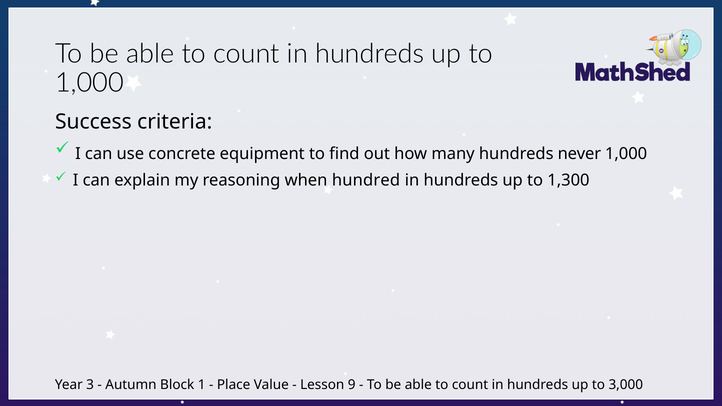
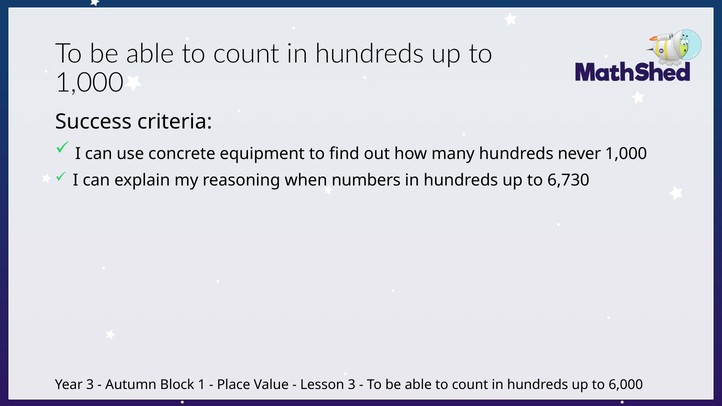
hundred: hundred -> numbers
1,300: 1,300 -> 6,730
Lesson 9: 9 -> 3
3,000: 3,000 -> 6,000
